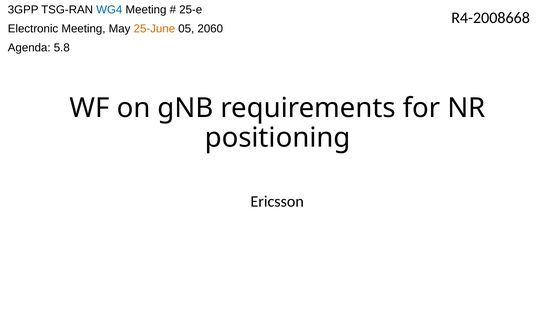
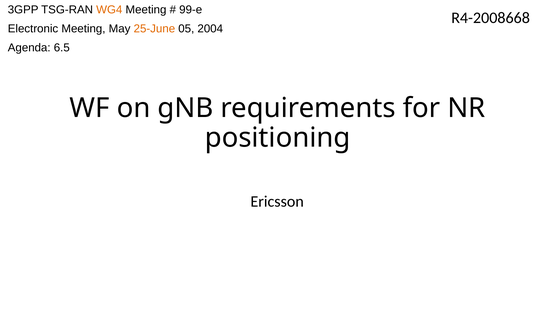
WG4 colour: blue -> orange
25-e: 25-e -> 99-e
2060: 2060 -> 2004
5.8: 5.8 -> 6.5
